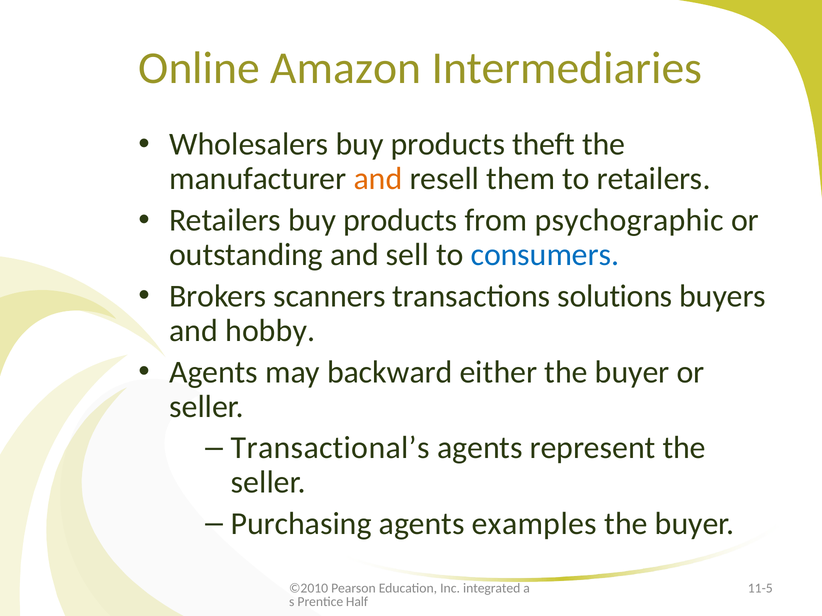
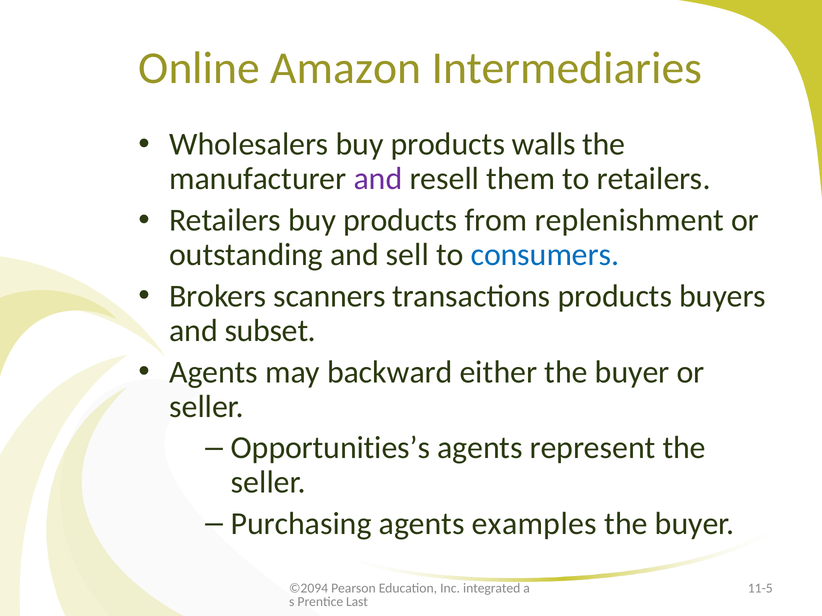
theft: theft -> walls
and at (378, 179) colour: orange -> purple
psychographic: psychographic -> replenishment
transactions solutions: solutions -> products
hobby: hobby -> subset
Transactional’s: Transactional’s -> Opportunities’s
©2010: ©2010 -> ©2094
Half: Half -> Last
